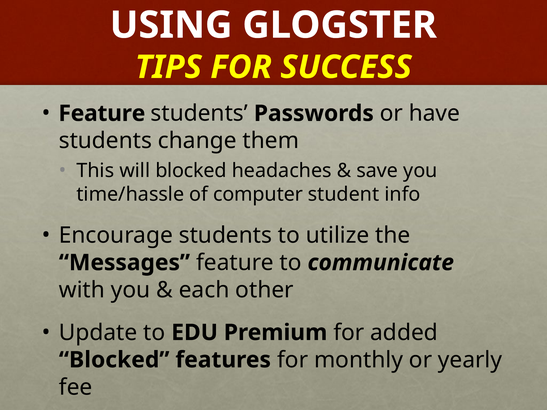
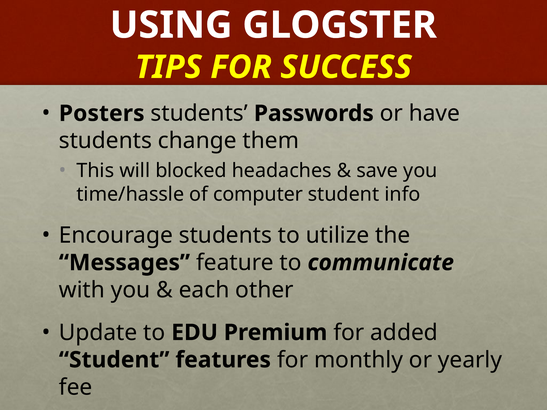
Feature at (102, 113): Feature -> Posters
Blocked at (114, 360): Blocked -> Student
